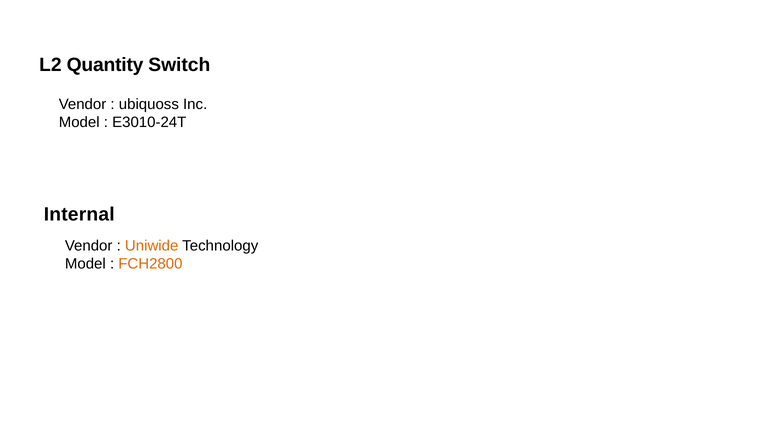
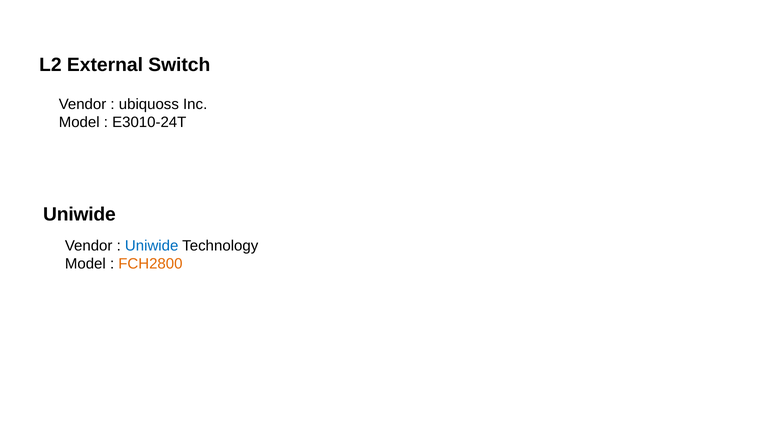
Quantity: Quantity -> External
Internal at (79, 215): Internal -> Uniwide
Uniwide at (152, 246) colour: orange -> blue
